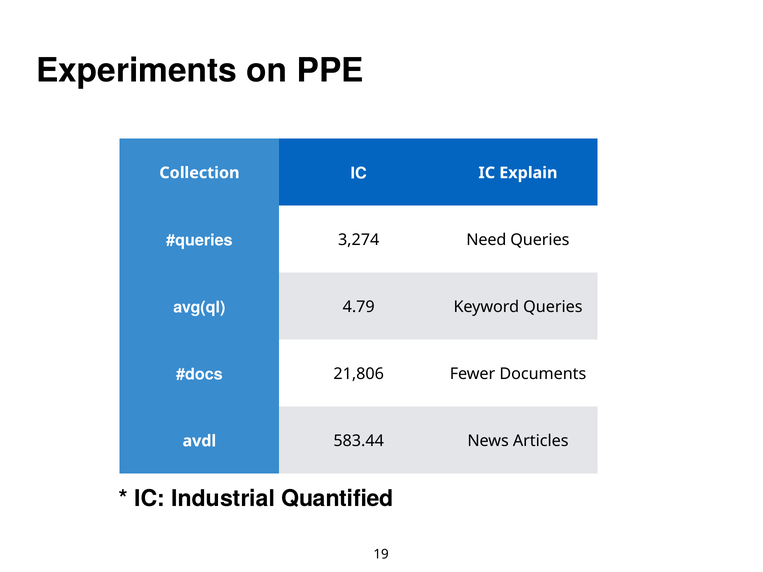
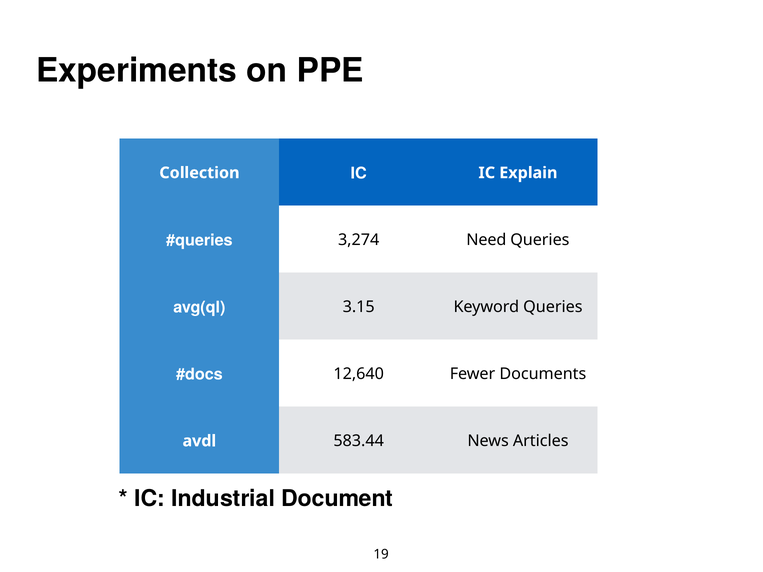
4.79: 4.79 -> 3.15
21,806: 21,806 -> 12,640
Quantified: Quantified -> Document
